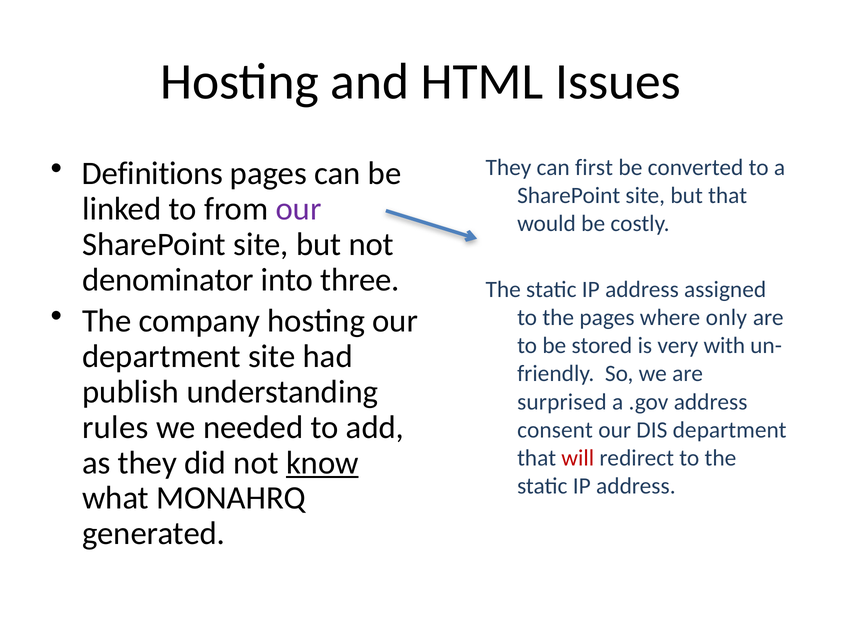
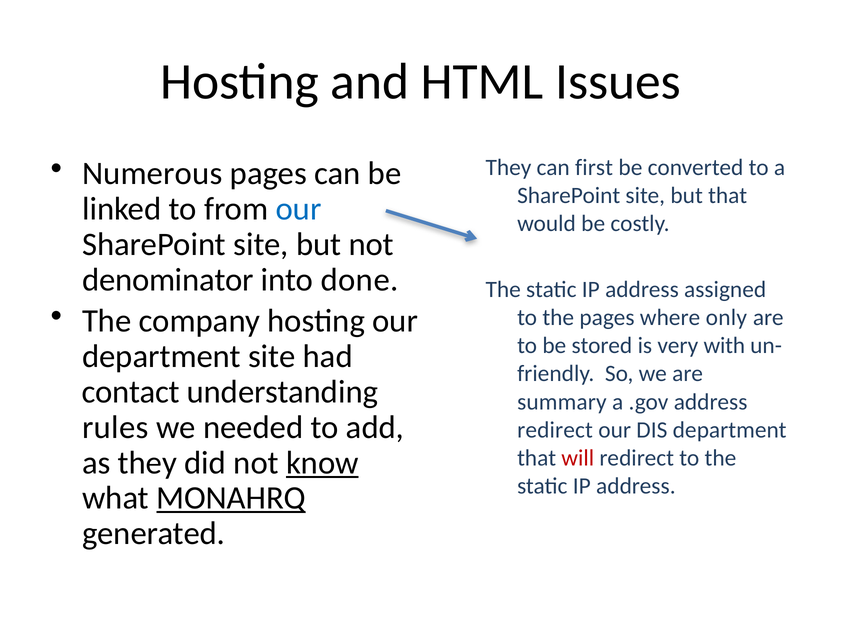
Definitions: Definitions -> Numerous
our at (299, 209) colour: purple -> blue
three: three -> done
publish: publish -> contact
surprised: surprised -> summary
consent at (555, 430): consent -> redirect
MONAHRQ underline: none -> present
